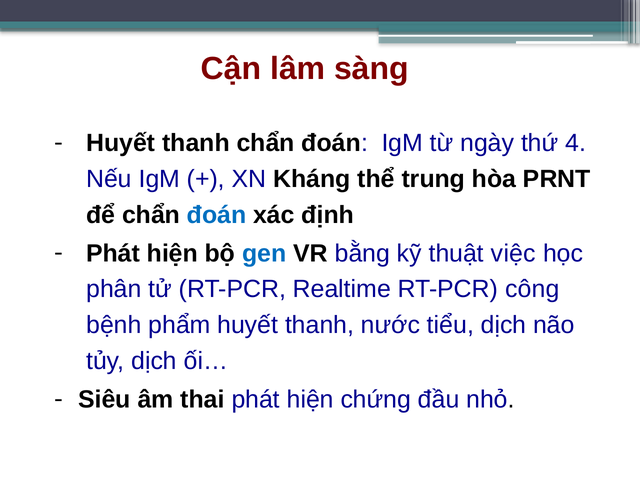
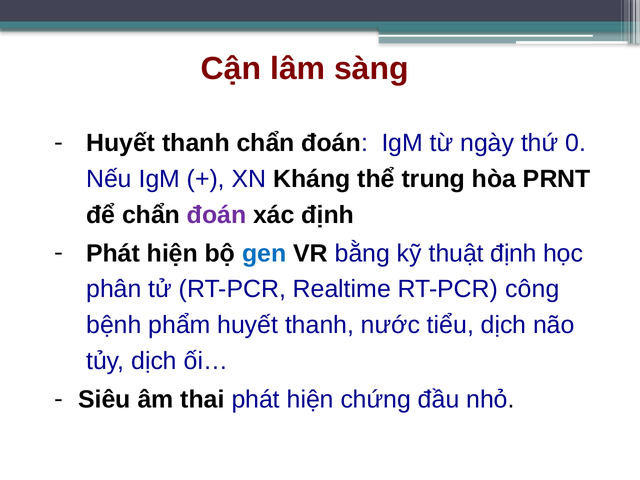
4: 4 -> 0
đoán at (217, 215) colour: blue -> purple
thuật việc: việc -> định
